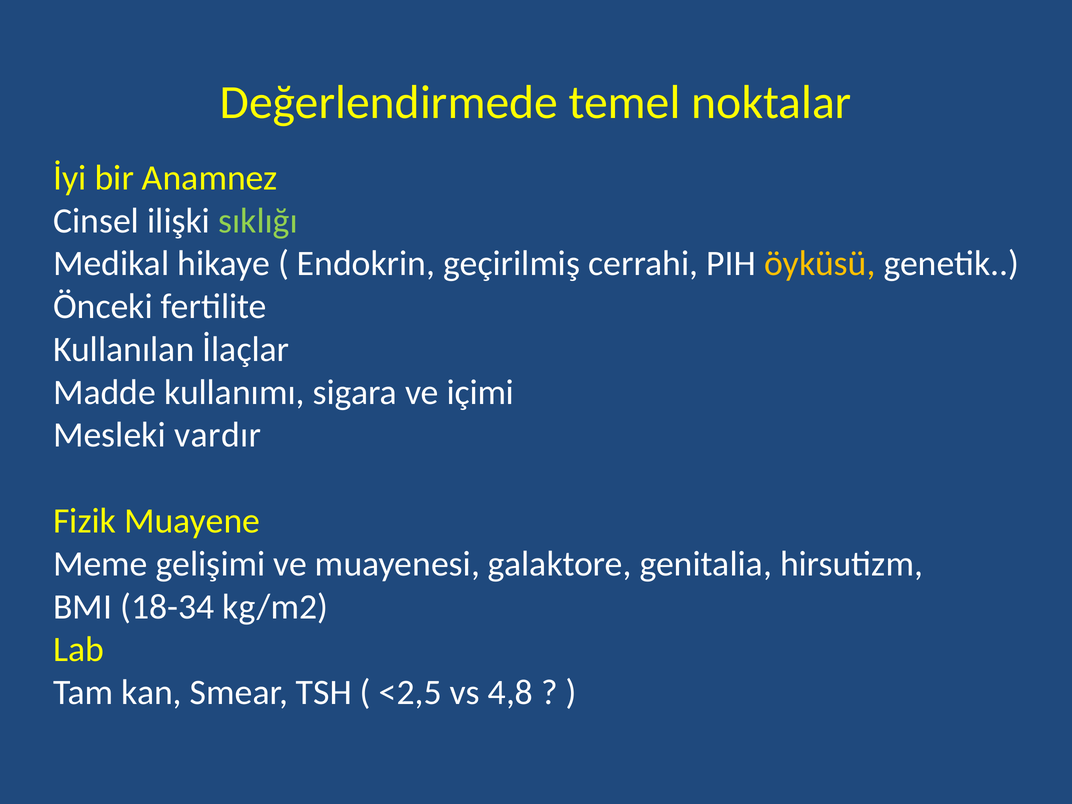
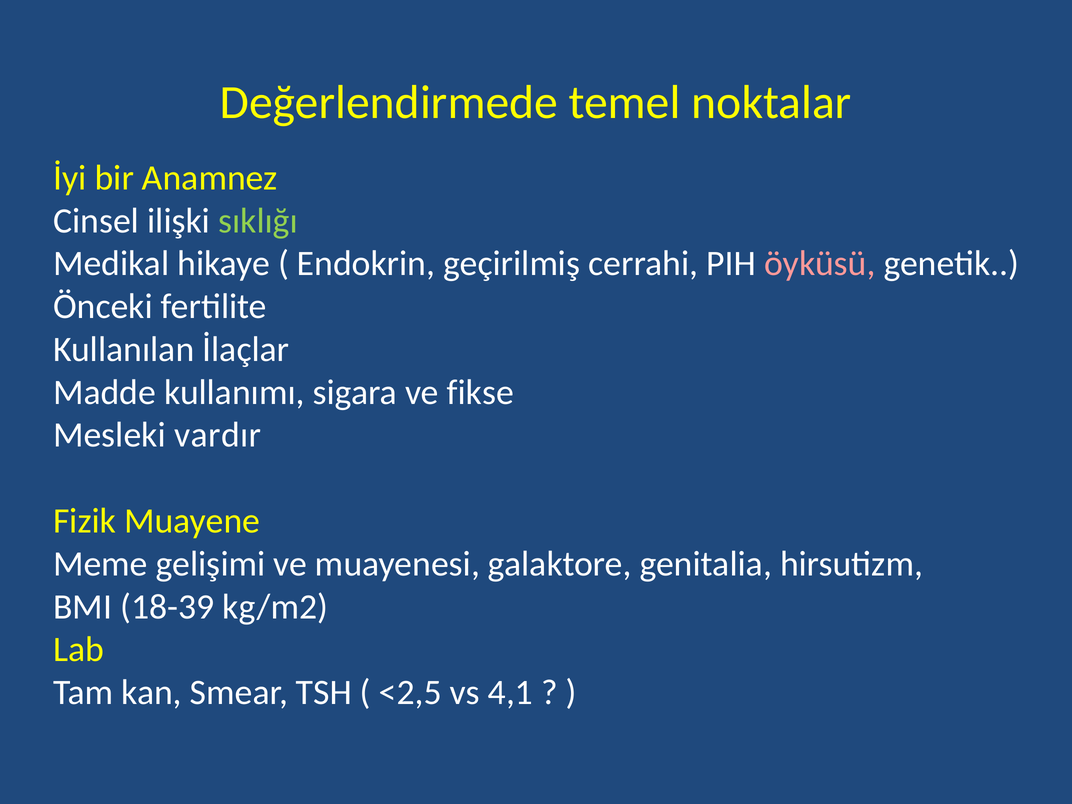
öyküsü colour: yellow -> pink
içimi: içimi -> fikse
18-34: 18-34 -> 18-39
4,8: 4,8 -> 4,1
